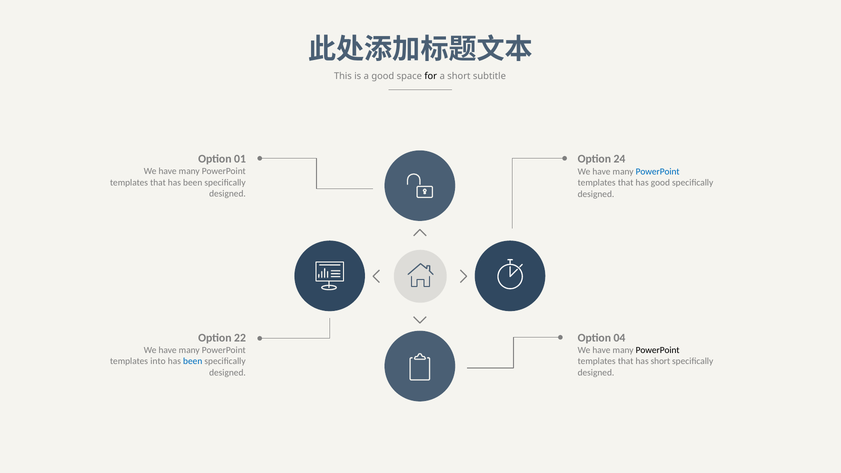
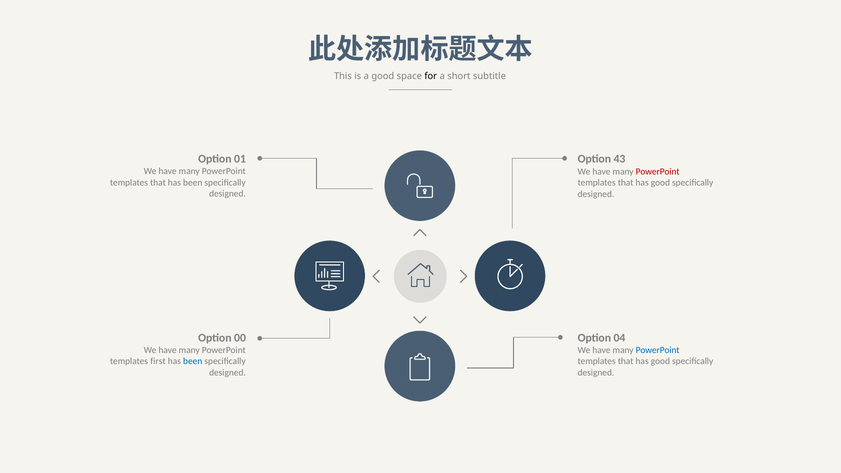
24: 24 -> 43
PowerPoint at (658, 172) colour: blue -> red
22: 22 -> 00
PowerPoint at (658, 350) colour: black -> blue
into: into -> first
short at (660, 361): short -> good
